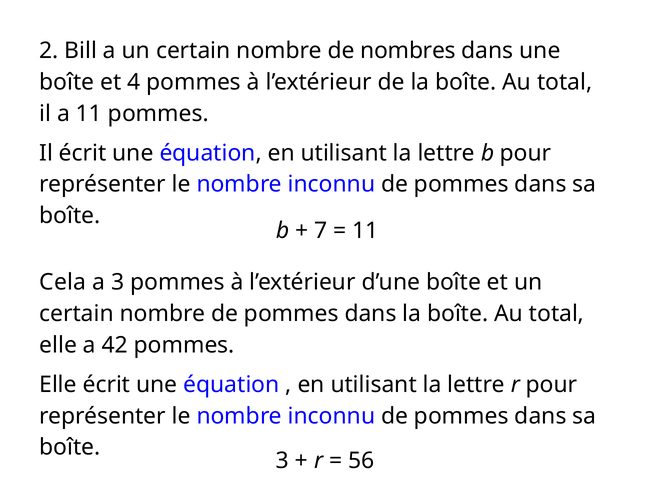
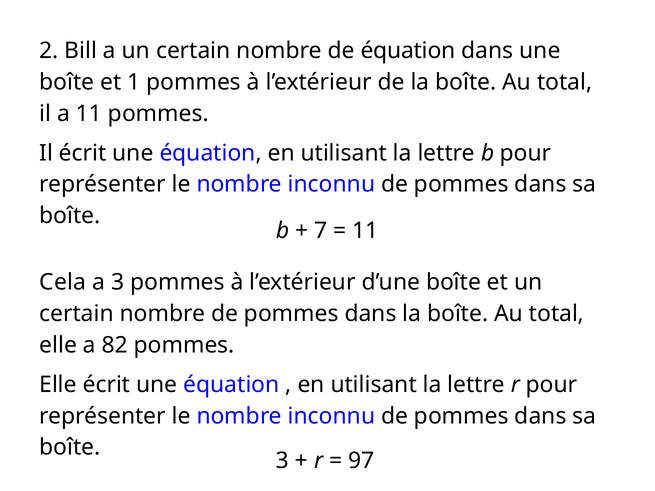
de nombres: nombres -> équation
4: 4 -> 1
42: 42 -> 82
56: 56 -> 97
